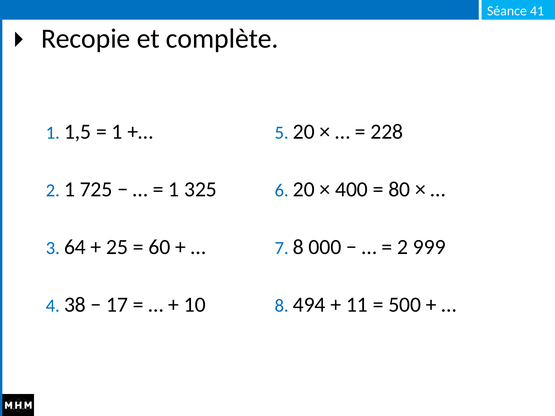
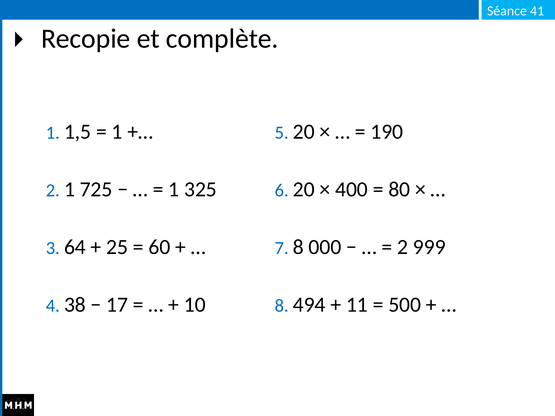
228: 228 -> 190
